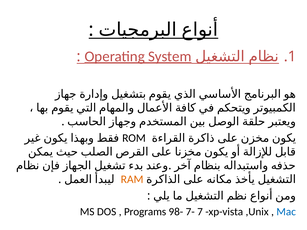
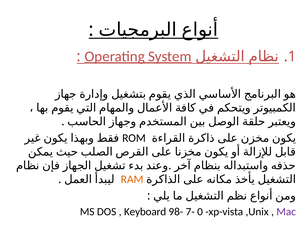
Programs: Programs -> Keyboard
7: 7 -> 0
Mac colour: blue -> purple
